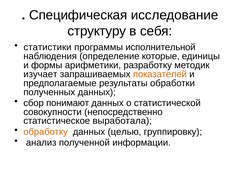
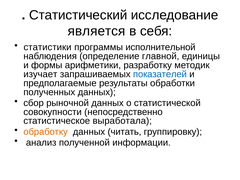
Специфическая: Специфическая -> Статистический
структуру: структуру -> является
которые: которые -> главной
показателей colour: orange -> blue
понимают: понимают -> рыночной
целью: целью -> читать
